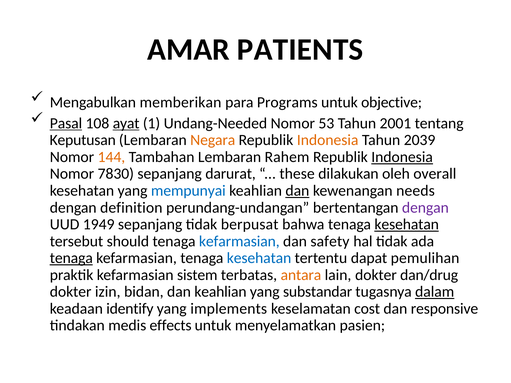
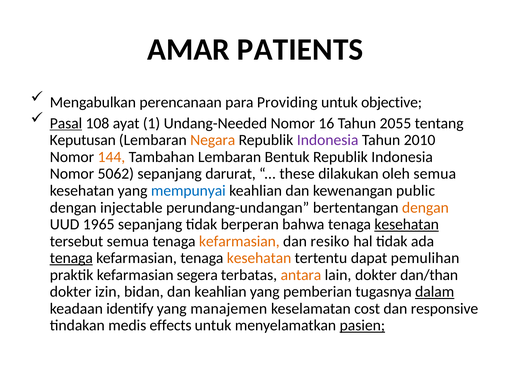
memberikan: memberikan -> perencanaan
Programs: Programs -> Providing
ayat underline: present -> none
53: 53 -> 16
2001: 2001 -> 2055
Indonesia at (328, 140) colour: orange -> purple
2039: 2039 -> 2010
Rahem: Rahem -> Bentuk
Indonesia at (402, 157) underline: present -> none
7830: 7830 -> 5062
oleh overall: overall -> semua
dan at (297, 191) underline: present -> none
needs: needs -> public
definition: definition -> injectable
dengan at (425, 208) colour: purple -> orange
1949: 1949 -> 1965
berpusat: berpusat -> berperan
tersebut should: should -> semua
kefarmasian at (239, 241) colour: blue -> orange
safety: safety -> resiko
kesehatan at (259, 258) colour: blue -> orange
sistem: sistem -> segera
dan/drug: dan/drug -> dan/than
substandar: substandar -> pemberian
implements: implements -> manajemen
pasien underline: none -> present
